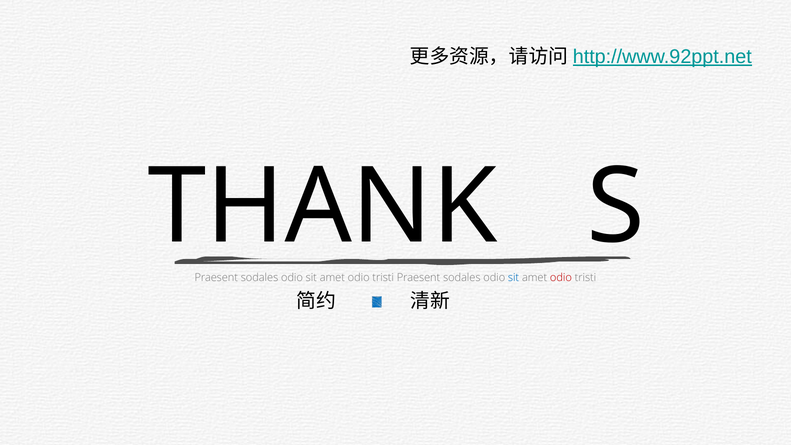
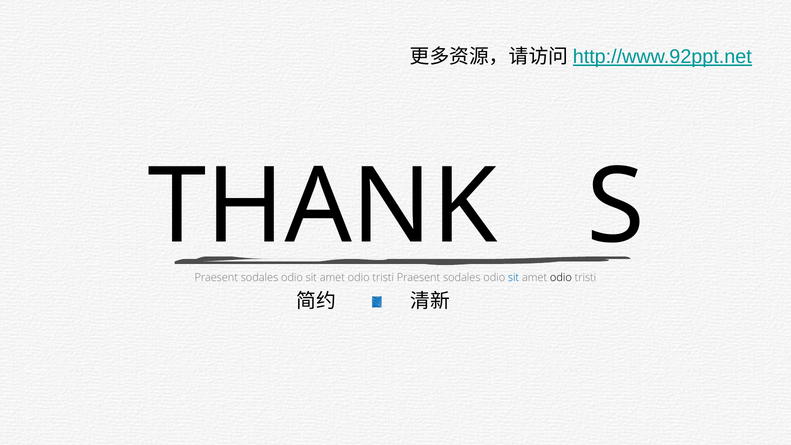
odio at (561, 277) colour: red -> black
